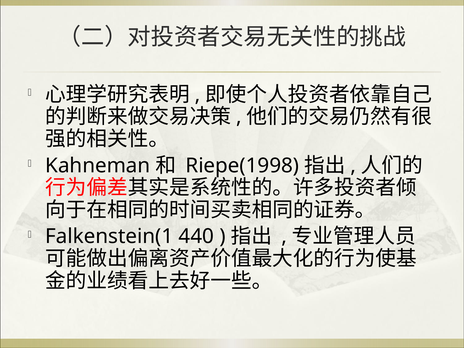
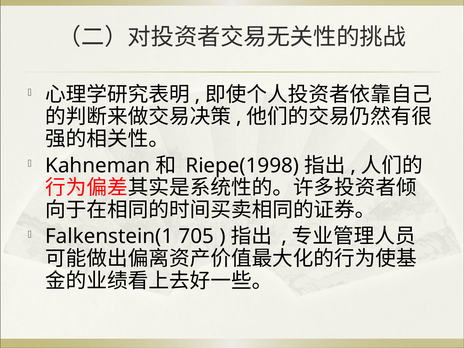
440: 440 -> 705
